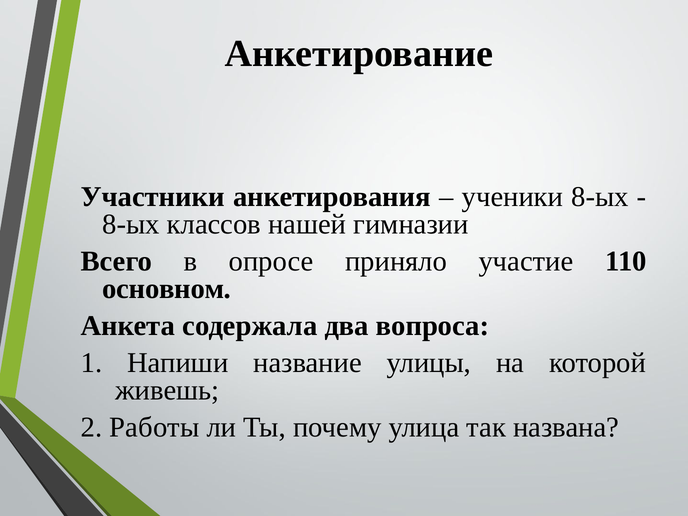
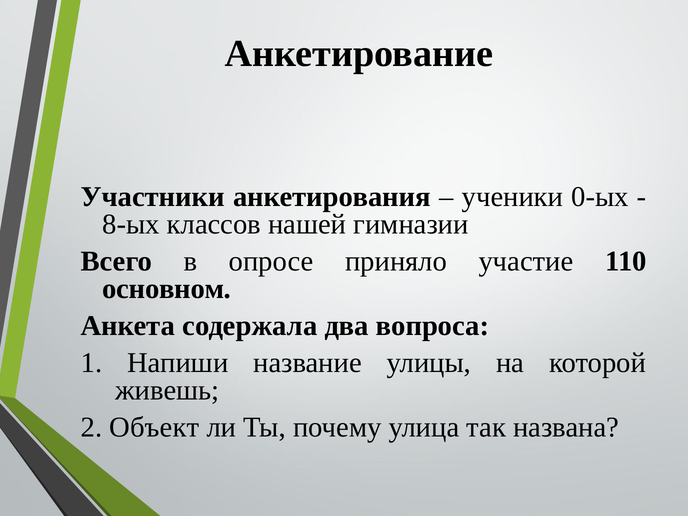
ученики 8-ых: 8-ых -> 0-ых
Работы: Работы -> Объект
